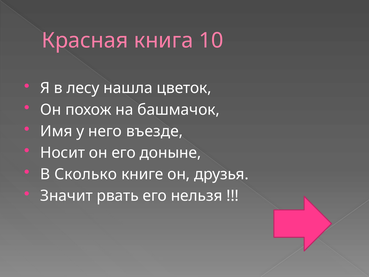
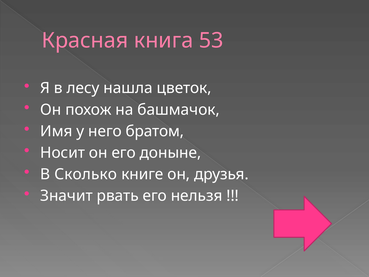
10: 10 -> 53
въезде: въезде -> братом
